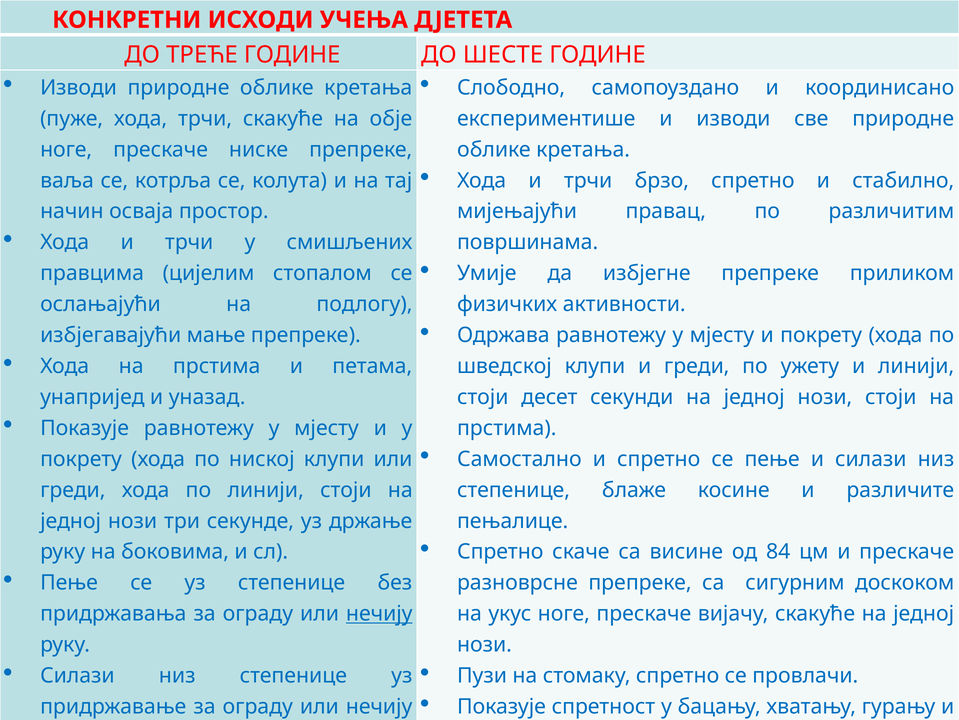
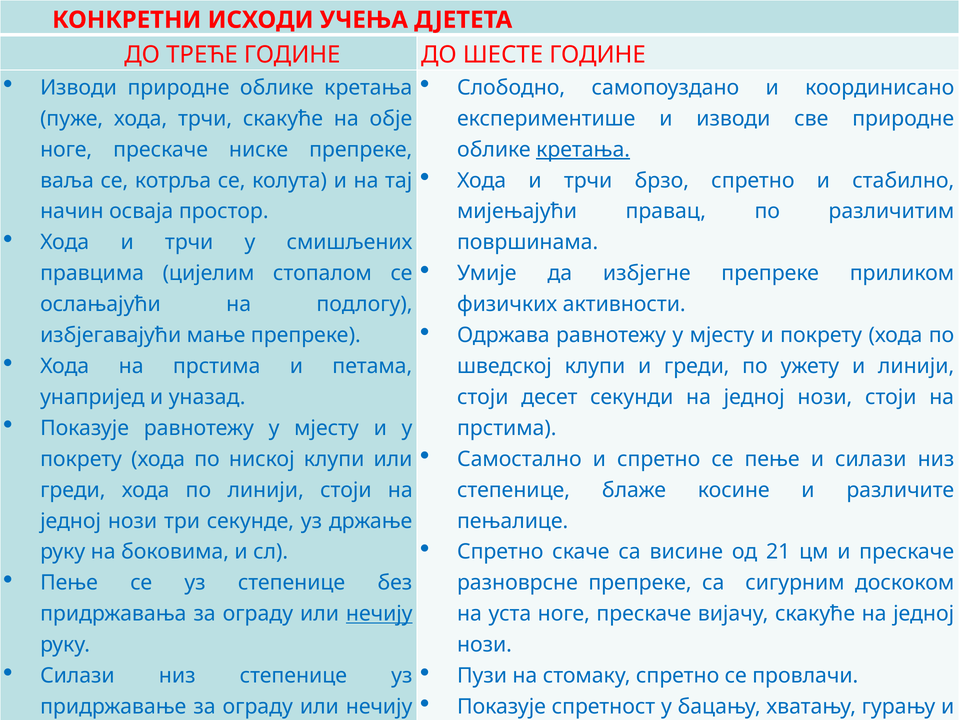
кретања at (583, 149) underline: none -> present
84: 84 -> 21
укус: укус -> уста
